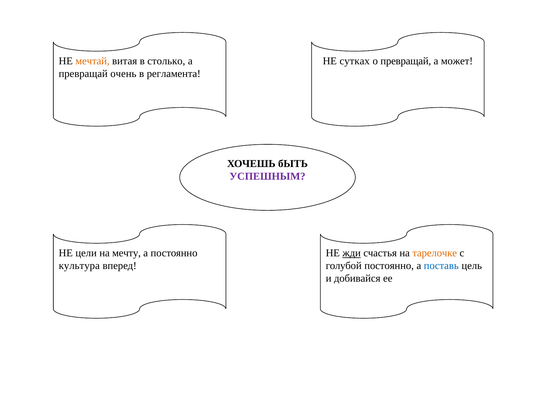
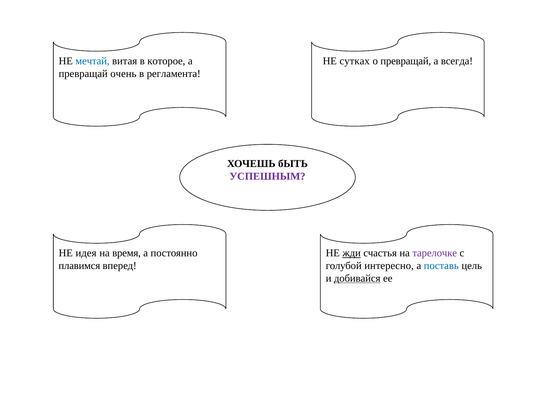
мечтай colour: orange -> blue
столько: столько -> которое
может: может -> всегда
цели: цели -> идея
мечту: мечту -> время
тарелочке colour: orange -> purple
культура: культура -> плавимся
голубой постоянно: постоянно -> интересно
добивайся underline: none -> present
